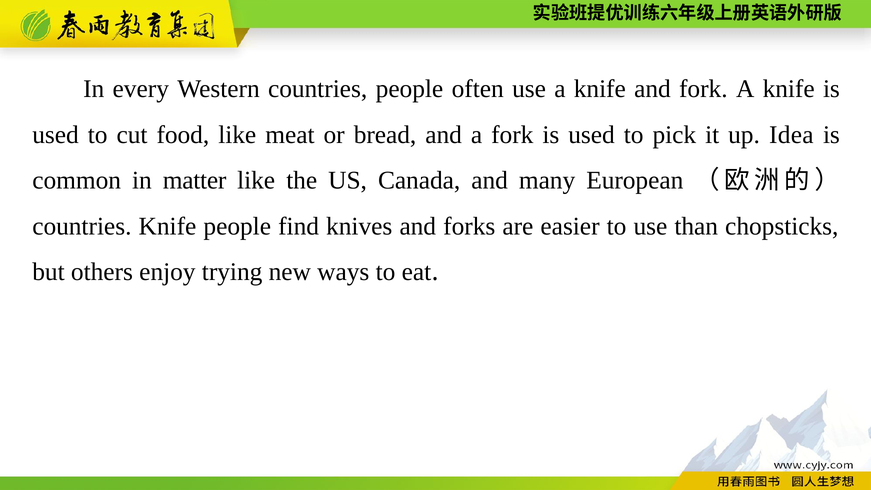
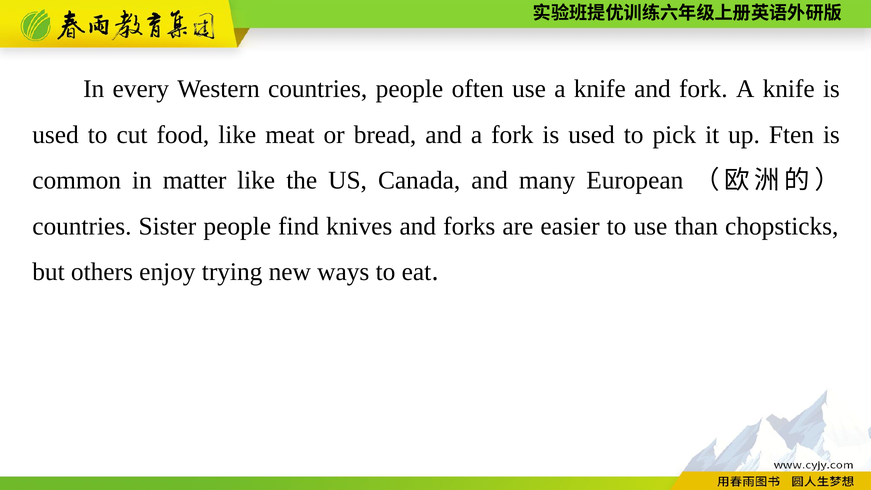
Idea: Idea -> Ften
countries Knife: Knife -> Sister
